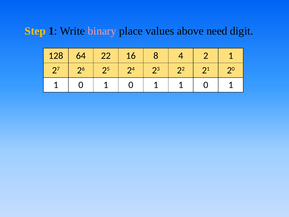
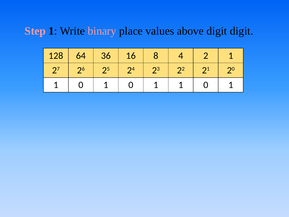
Step colour: yellow -> pink
above need: need -> digit
64 22: 22 -> 36
